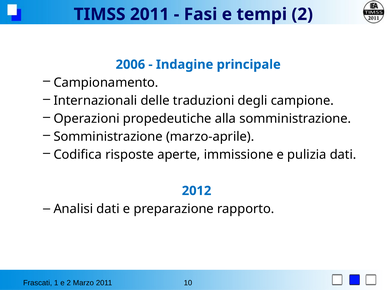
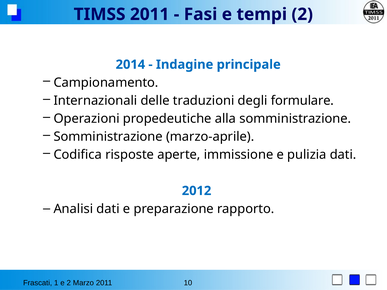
2006: 2006 -> 2014
campione: campione -> formulare
